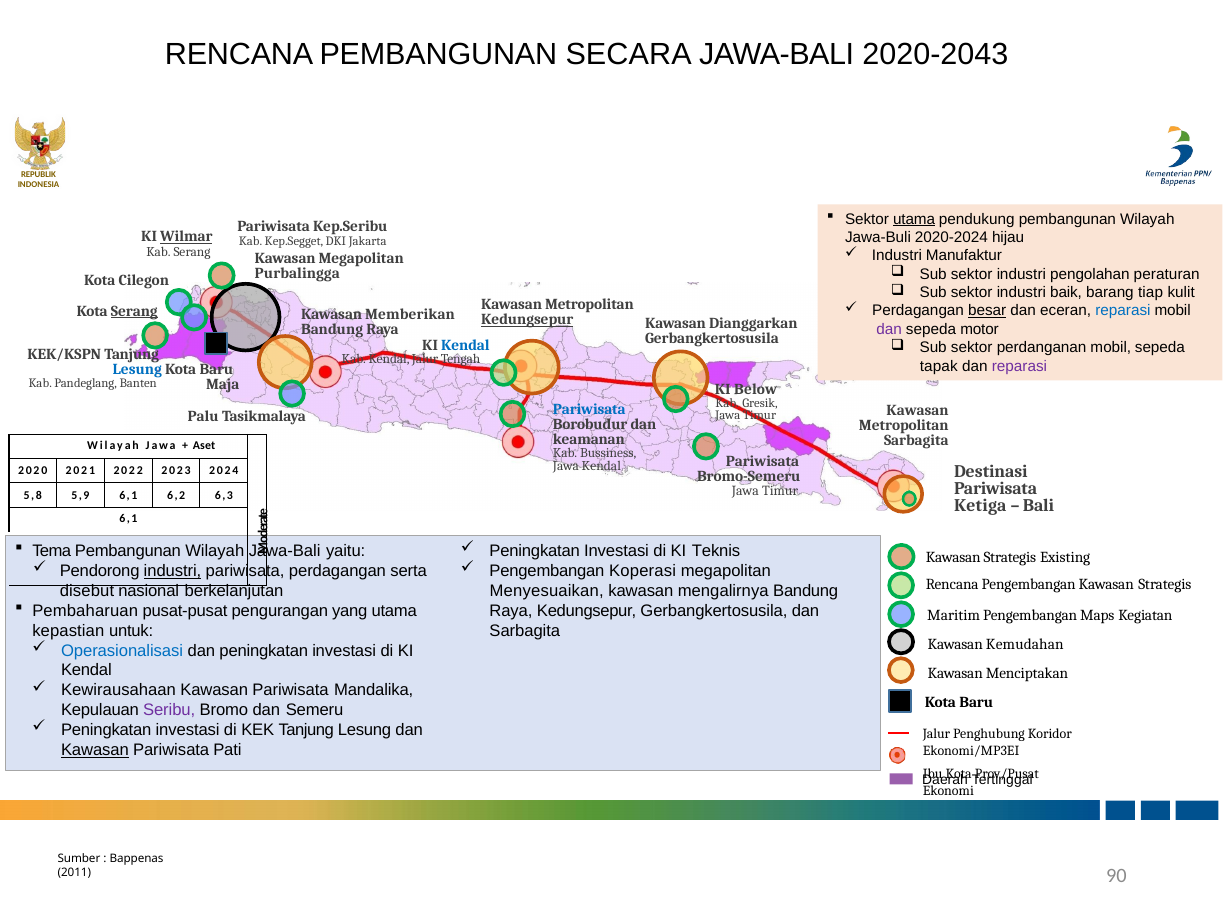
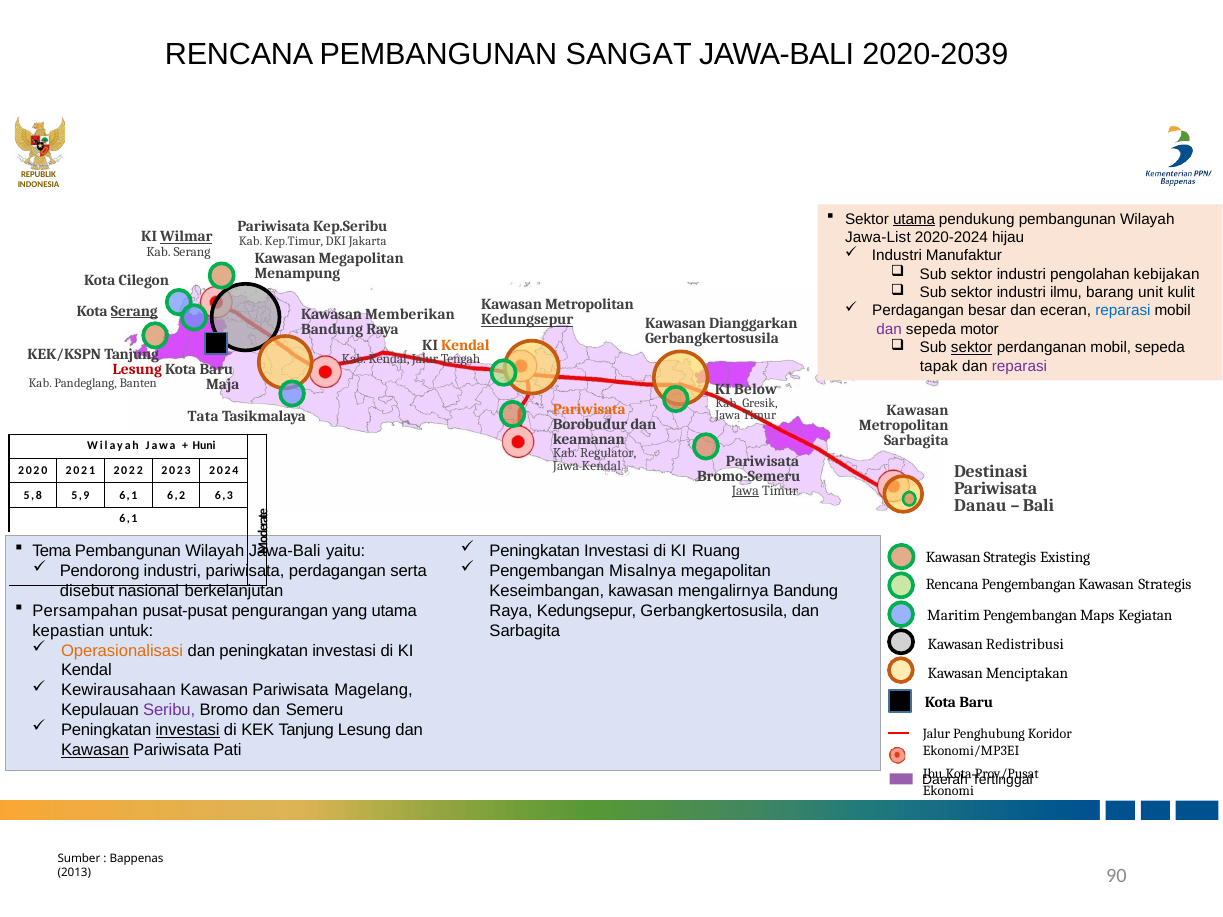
SECARA: SECARA -> SANGAT
2020-2043: 2020-2043 -> 2020-2039
Jawa-Buli: Jawa-Buli -> Jawa-List
Kep.Segget: Kep.Segget -> Kep.Timur
peraturan: peraturan -> kebijakan
Purbalingga: Purbalingga -> Menampung
baik: baik -> ilmu
tiap: tiap -> unit
besar underline: present -> none
Kendal at (465, 345) colour: blue -> orange
sektor at (972, 348) underline: none -> present
Lesung at (137, 369) colour: blue -> red
Pariwisata at (589, 410) colour: blue -> orange
Palu: Palu -> Tata
Aset: Aset -> Huni
Bussiness: Bussiness -> Regulator
Jawa at (745, 491) underline: none -> present
Ketiga: Ketiga -> Danau
Teknis: Teknis -> Ruang
industri at (173, 571) underline: present -> none
Koperasi: Koperasi -> Misalnya
Menyesuaikan: Menyesuaikan -> Keseimbangan
Pembaharuan: Pembaharuan -> Persampahan
Kemudahan: Kemudahan -> Redistribusi
Operasionalisasi colour: blue -> orange
Mandalika: Mandalika -> Magelang
investasi at (188, 730) underline: none -> present
2011: 2011 -> 2013
